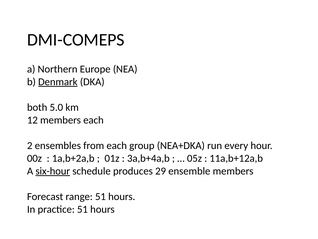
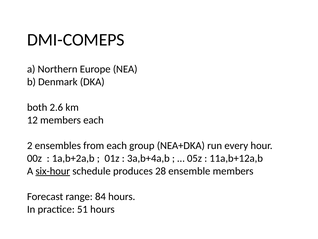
Denmark underline: present -> none
5.0: 5.0 -> 2.6
29: 29 -> 28
range 51: 51 -> 84
